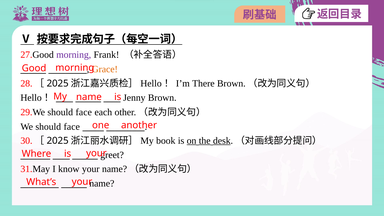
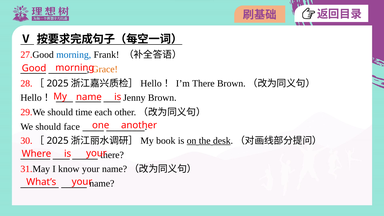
morning at (74, 55) colour: purple -> blue
29.We should face: face -> time
greet at (112, 155): greet -> there
